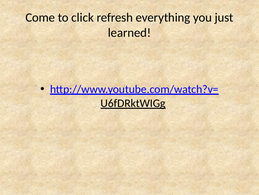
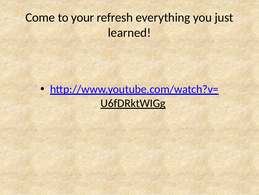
click: click -> your
